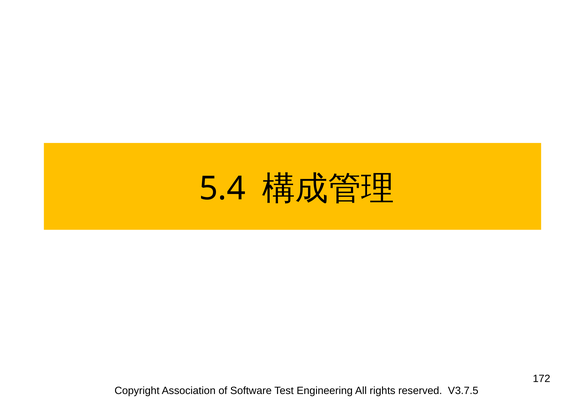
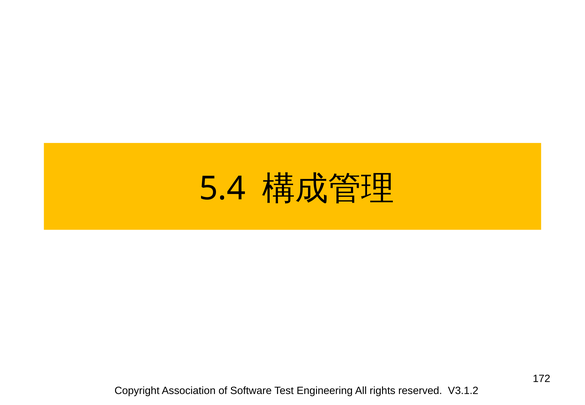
V3.7.5: V3.7.5 -> V3.1.2
